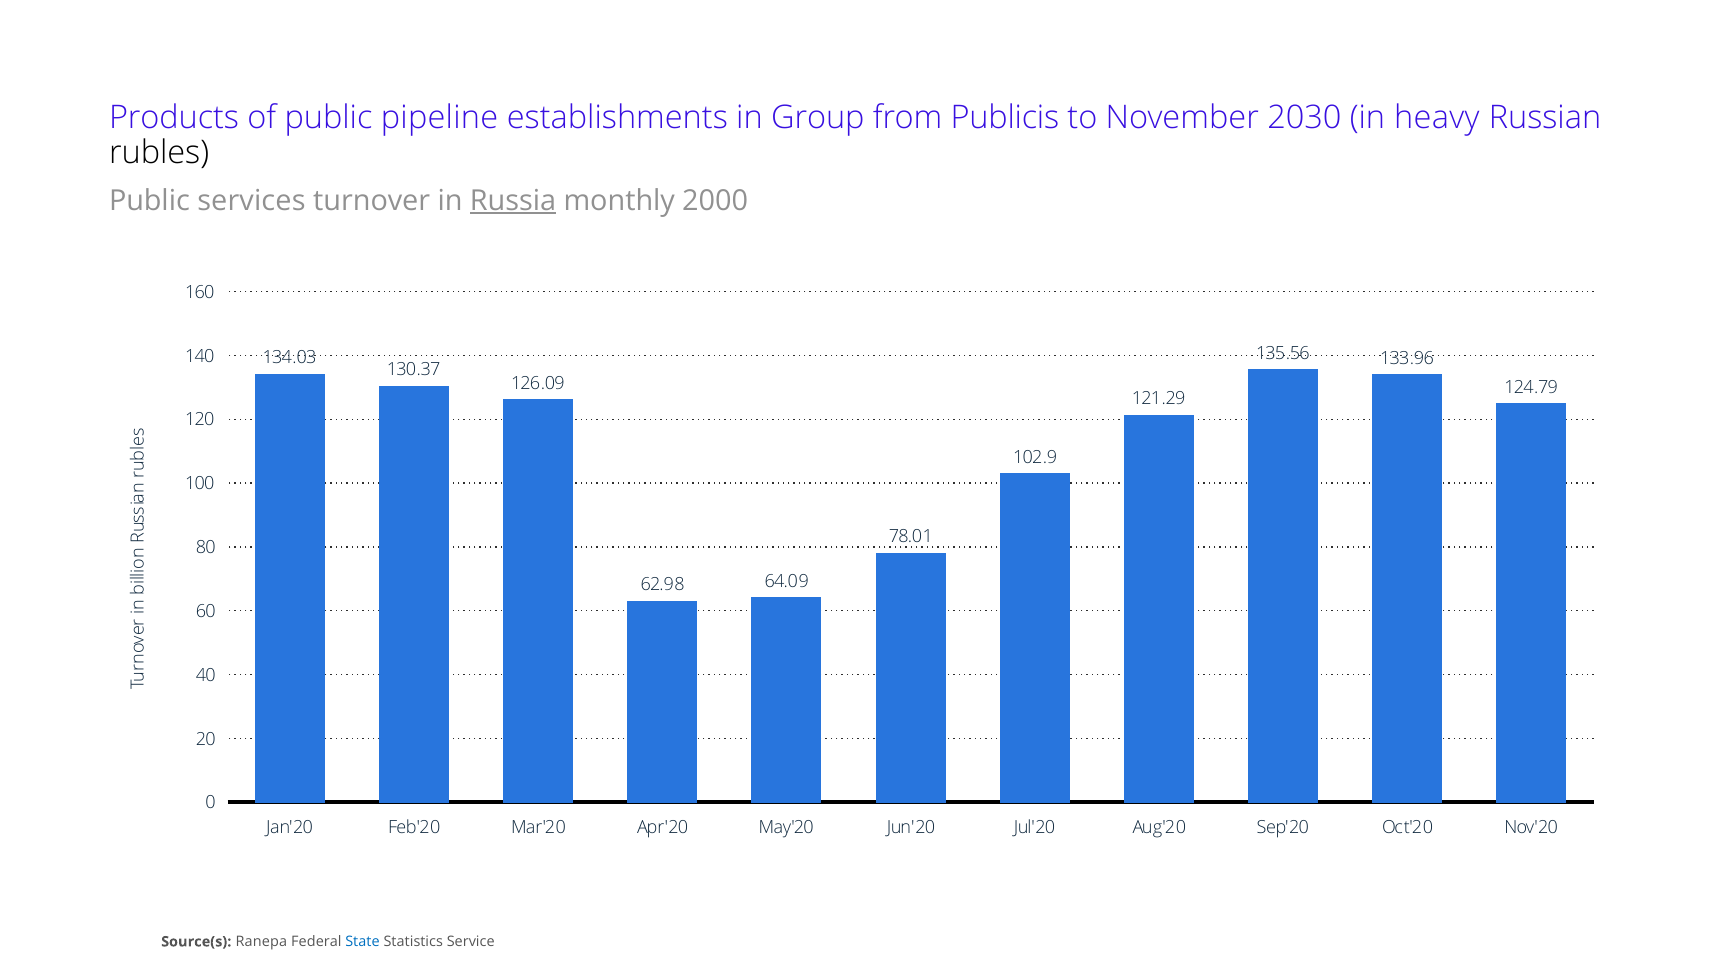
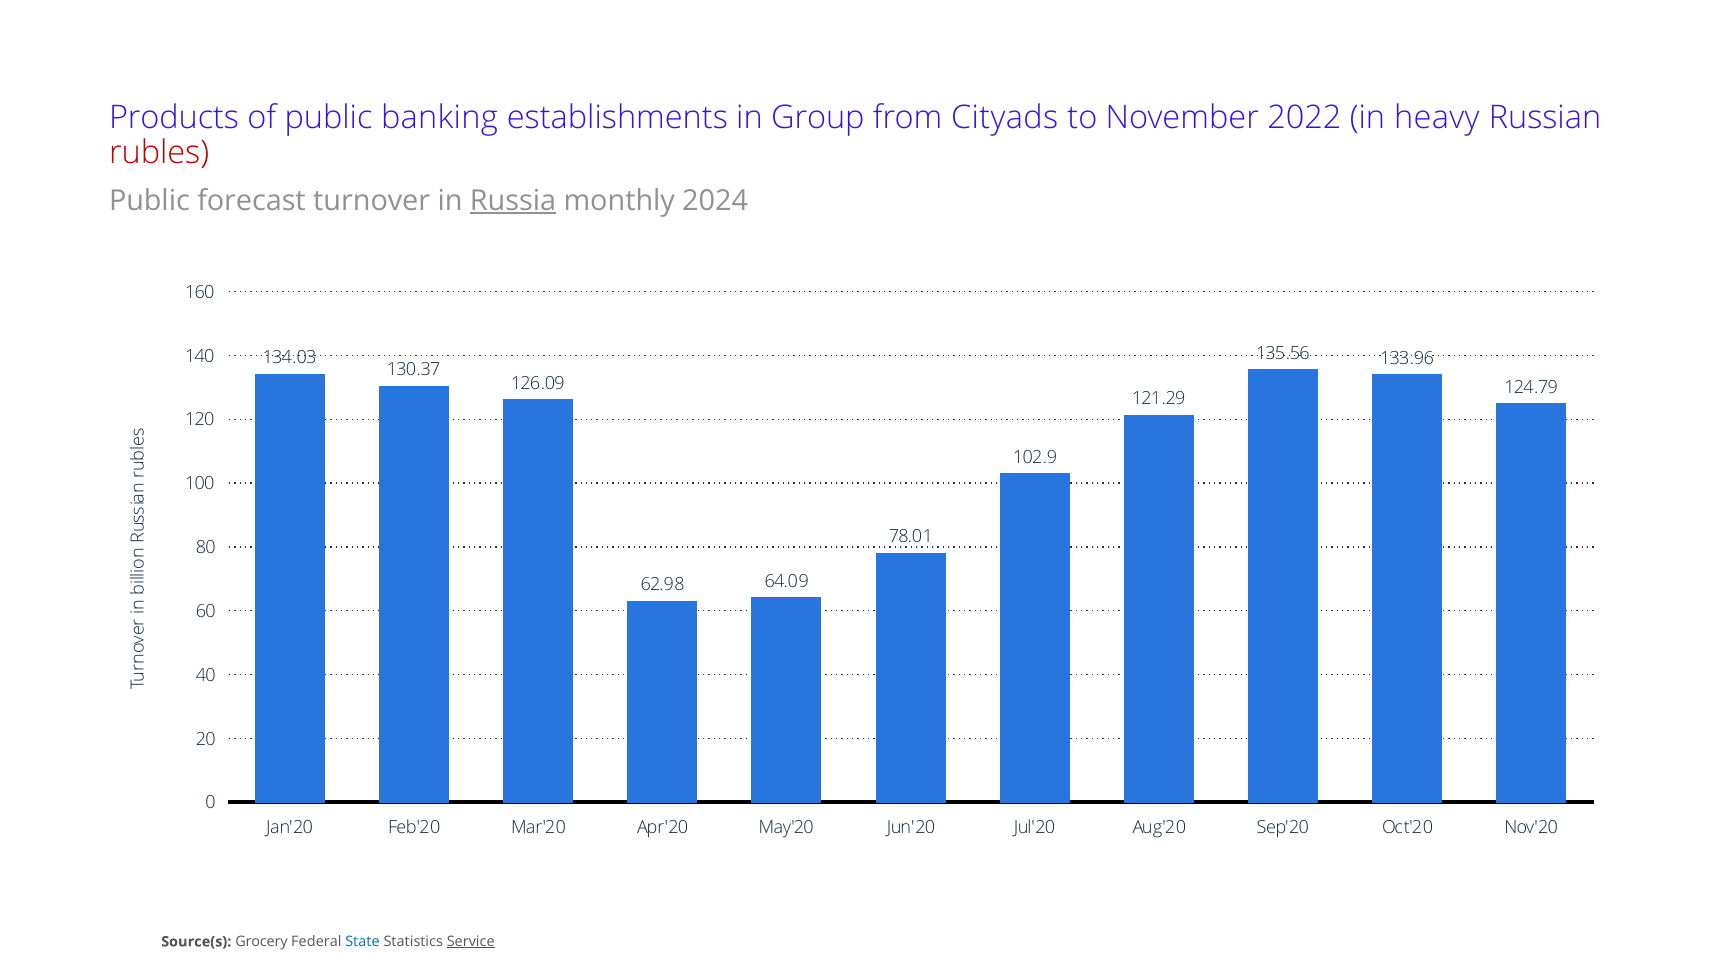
pipeline: pipeline -> banking
Publicis: Publicis -> Cityads
2030: 2030 -> 2022
rubles colour: black -> red
services: services -> forecast
2000: 2000 -> 2024
Ranepa: Ranepa -> Grocery
Service underline: none -> present
